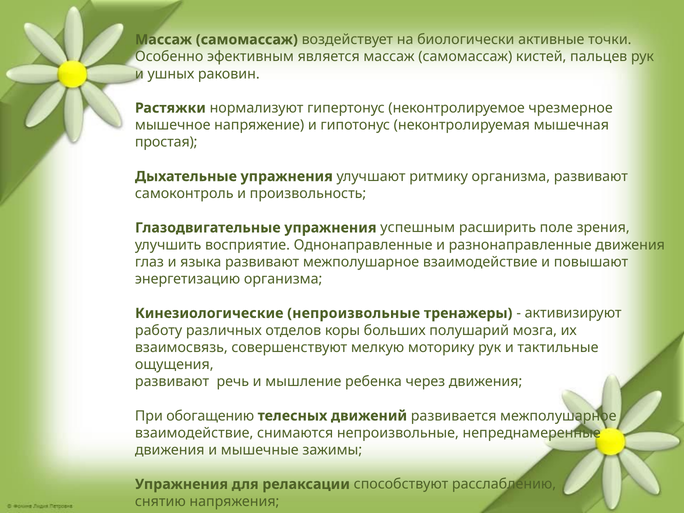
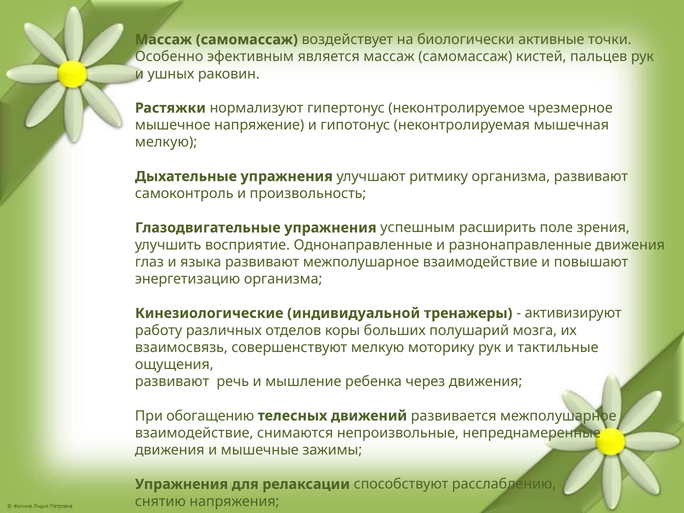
простая at (166, 142): простая -> мелкую
Кинезиологические непроизвольные: непроизвольные -> индивидуальной
